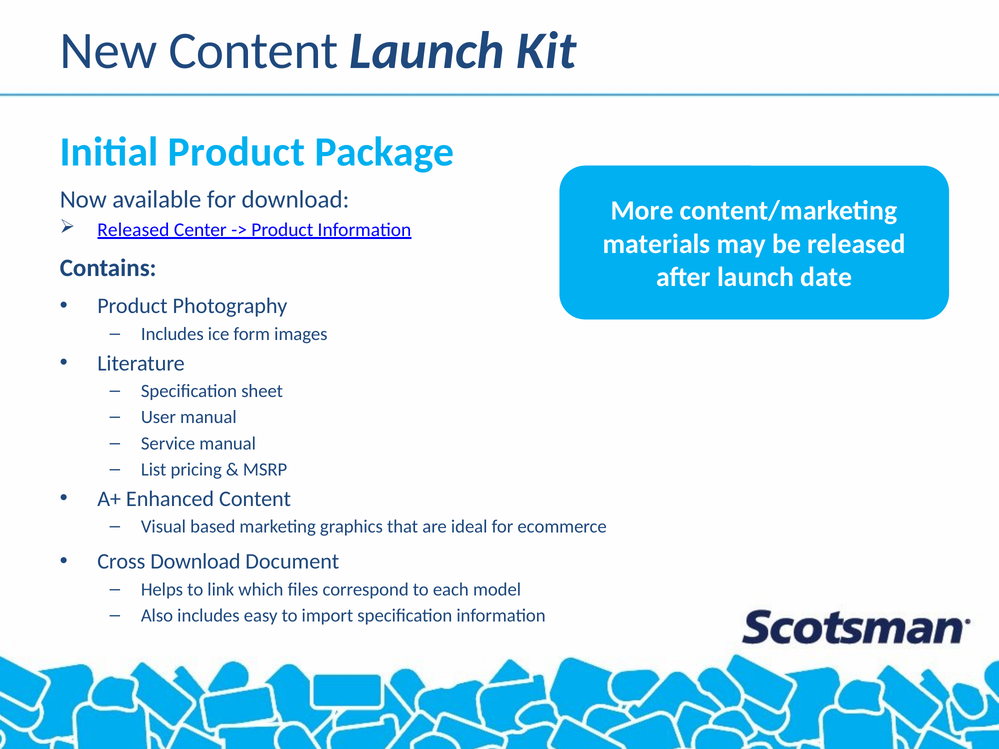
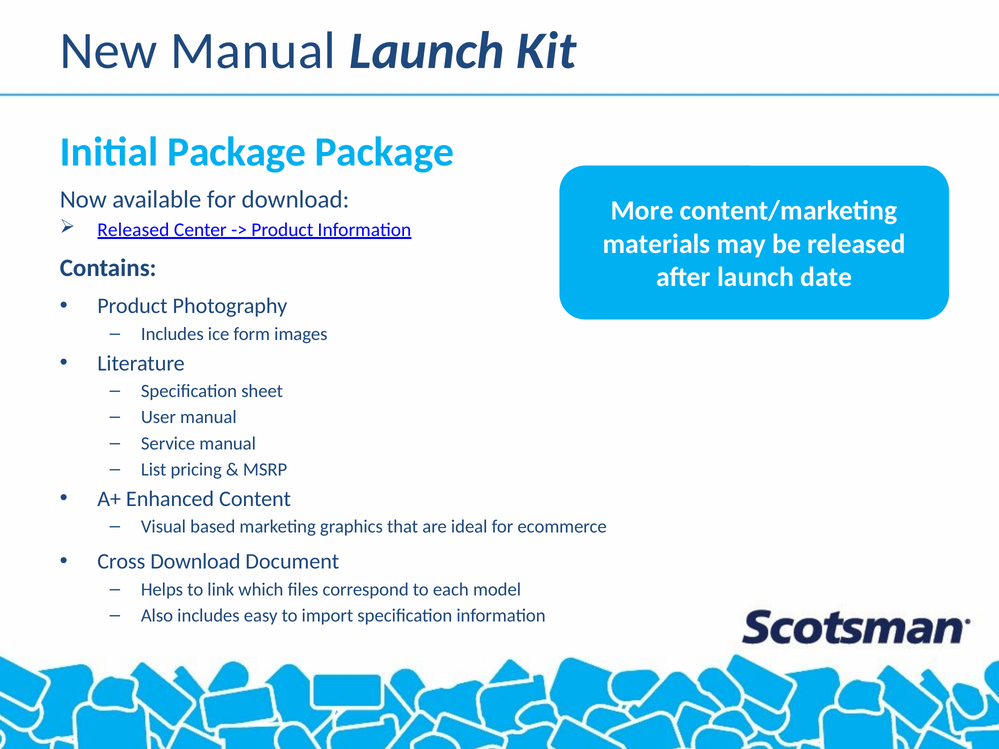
New Content: Content -> Manual
Initial Product: Product -> Package
